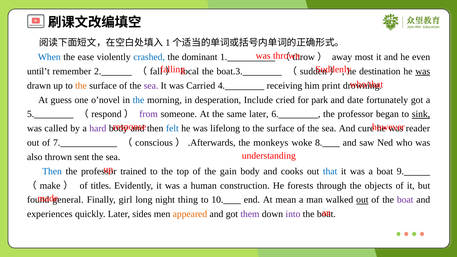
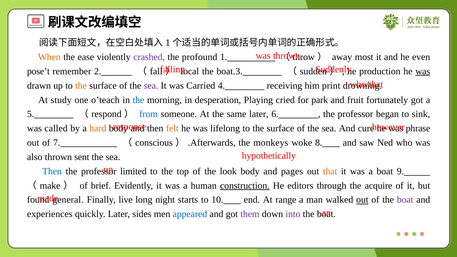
When colour: blue -> orange
crashed colour: blue -> purple
dominant: dominant -> profound
until’t: until’t -> pose’t
destination: destination -> production
guess: guess -> study
o’novel: o’novel -> o’teach
Include: Include -> Playing
date: date -> fruit
from colour: purple -> blue
sink underline: present -> none
hard colour: purple -> orange
felt colour: blue -> orange
reader: reader -> phrase
understanding: understanding -> hypothetically
trained: trained -> limited
gain: gain -> look
cooks: cooks -> pages
that colour: blue -> orange
titles: titles -> brief
construction underline: none -> present
forests: forests -> editors
objects: objects -> acquire
girl: girl -> live
thing: thing -> starts
mean: mean -> range
appeared colour: orange -> blue
